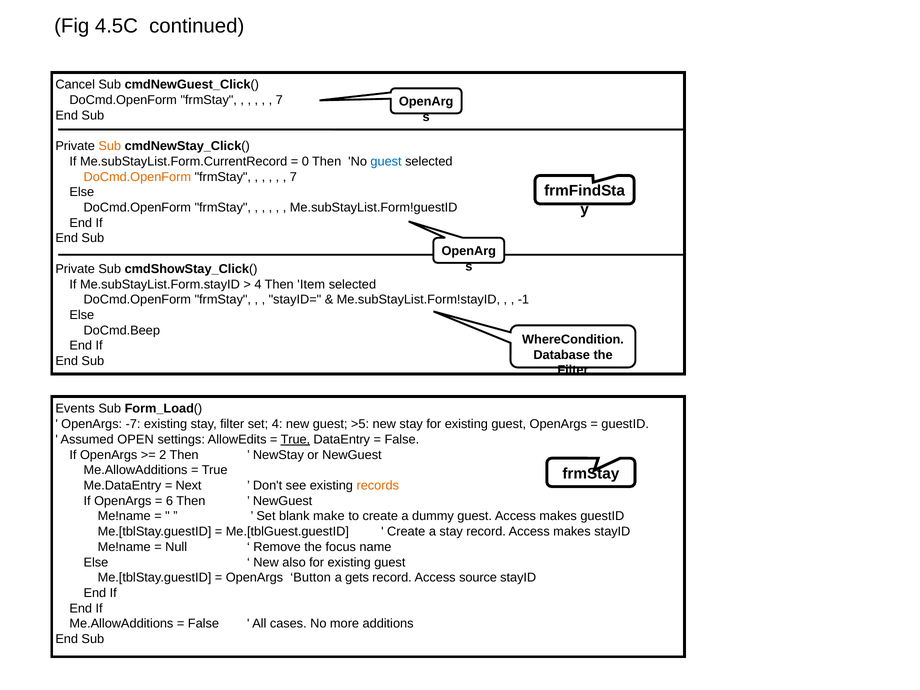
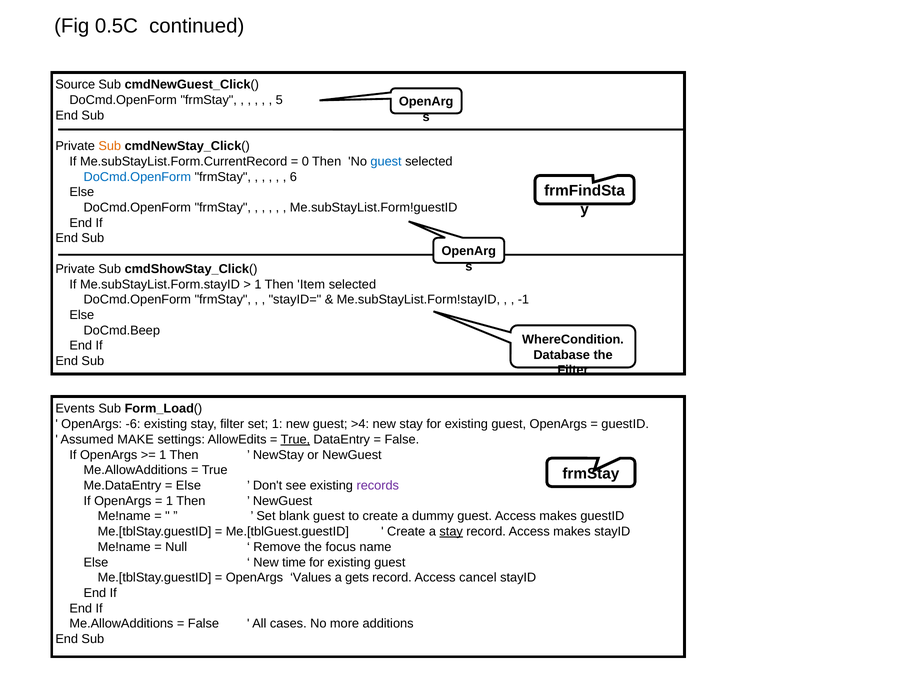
4.5C: 4.5C -> 0.5C
Cancel: Cancel -> Source
7 at (279, 100): 7 -> 5
DoCmd.OpenForm at (137, 177) colour: orange -> blue
7 at (293, 177): 7 -> 6
4 at (258, 284): 4 -> 1
-7: -7 -> -6
set 4: 4 -> 1
>5: >5 -> >4
OPEN: OPEN -> MAKE
2 at (163, 455): 2 -> 1
Next at (189, 486): Next -> Else
records colour: orange -> purple
6 at (169, 501): 6 -> 1
blank make: make -> guest
stay at (451, 532) underline: none -> present
also: also -> time
Button: Button -> Values
source: source -> cancel
